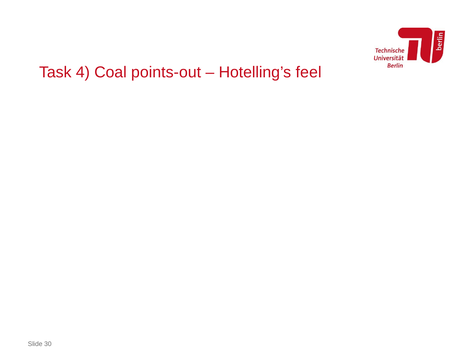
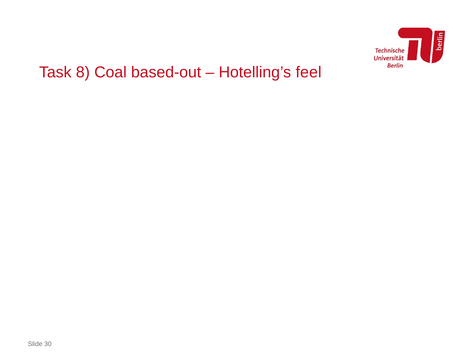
4: 4 -> 8
points-out: points-out -> based-out
